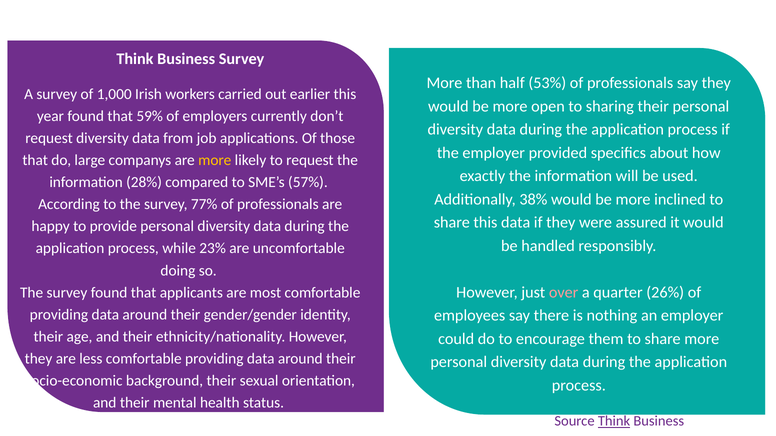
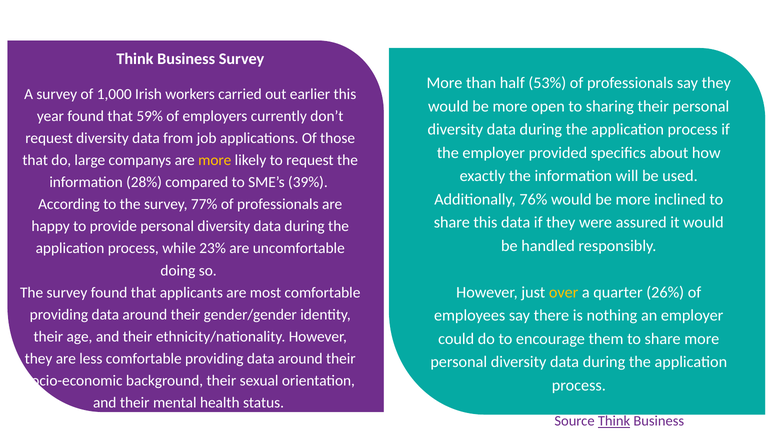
57%: 57% -> 39%
38%: 38% -> 76%
over colour: pink -> yellow
